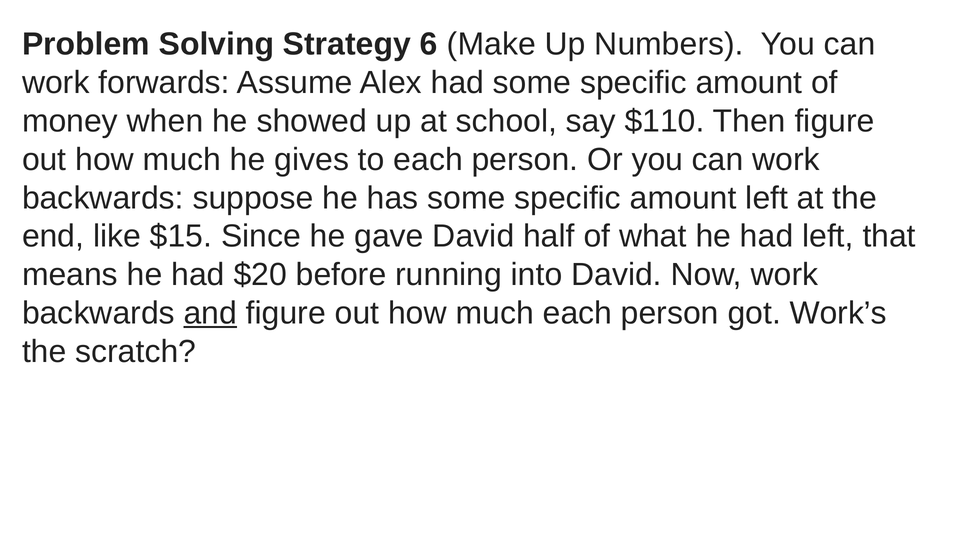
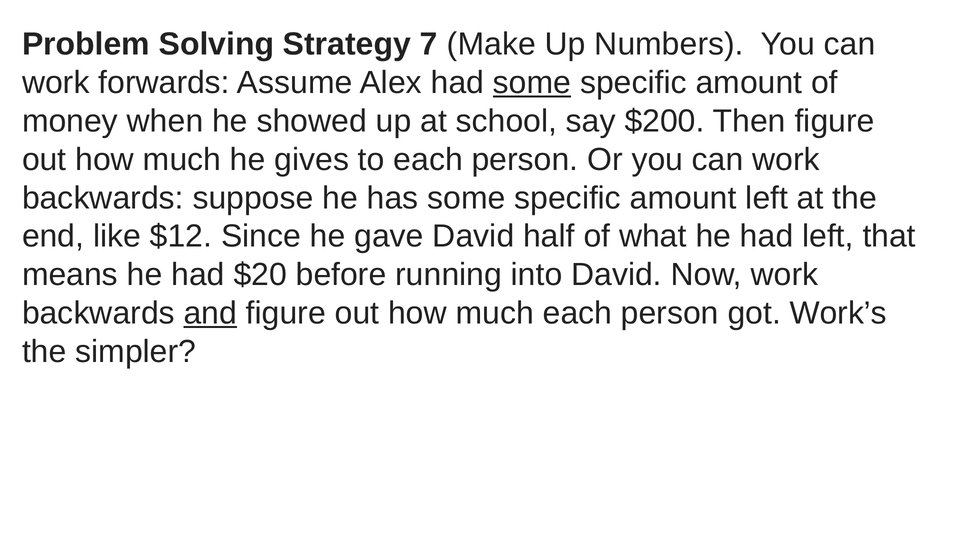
6: 6 -> 7
some at (532, 83) underline: none -> present
$110: $110 -> $200
$15: $15 -> $12
scratch: scratch -> simpler
